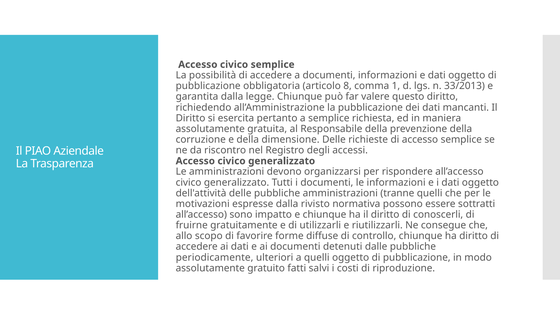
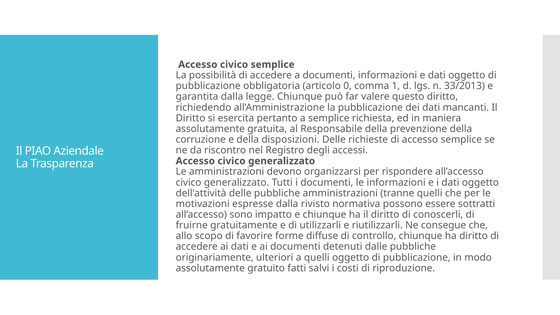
8: 8 -> 0
dimensione: dimensione -> disposizioni
periodicamente: periodicamente -> originariamente
